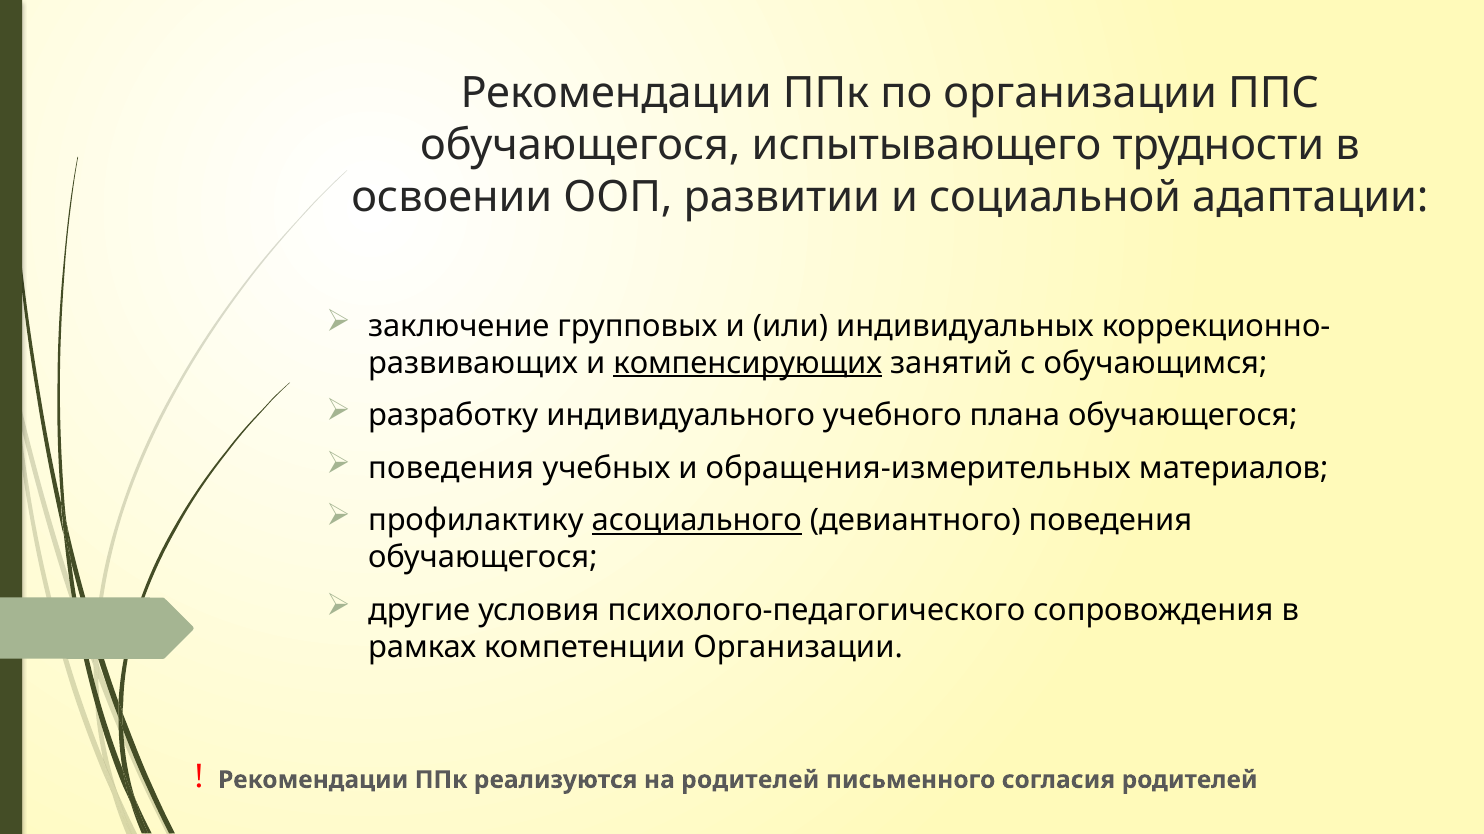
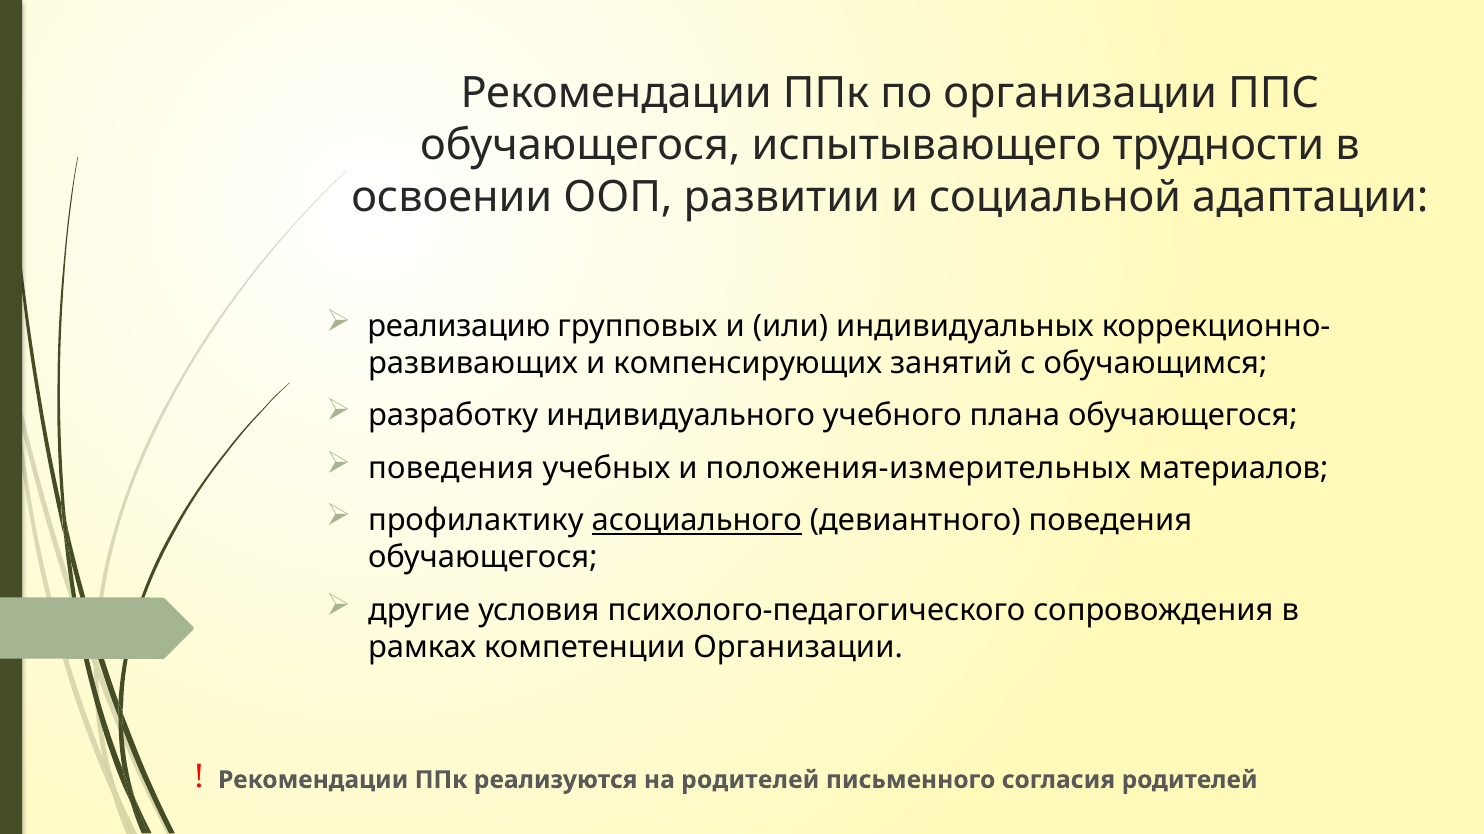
заключение: заключение -> реализацию
компенсирующих underline: present -> none
обращения-измерительных: обращения-измерительных -> положения-измерительных
